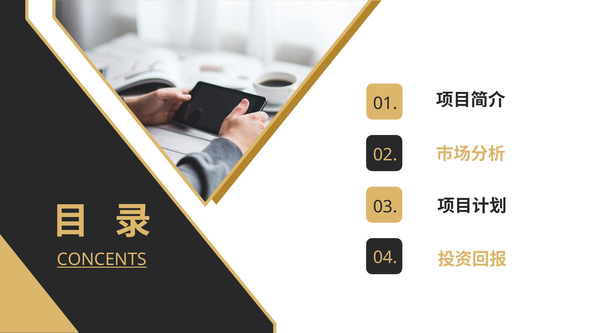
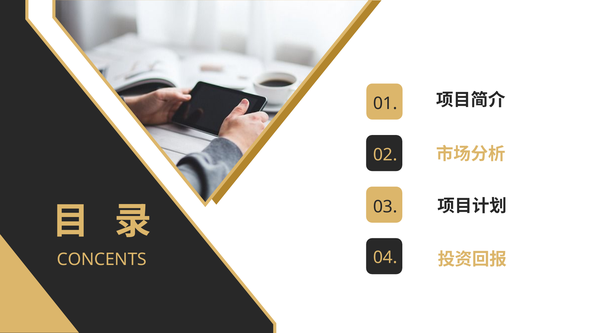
CONCENTS underline: present -> none
